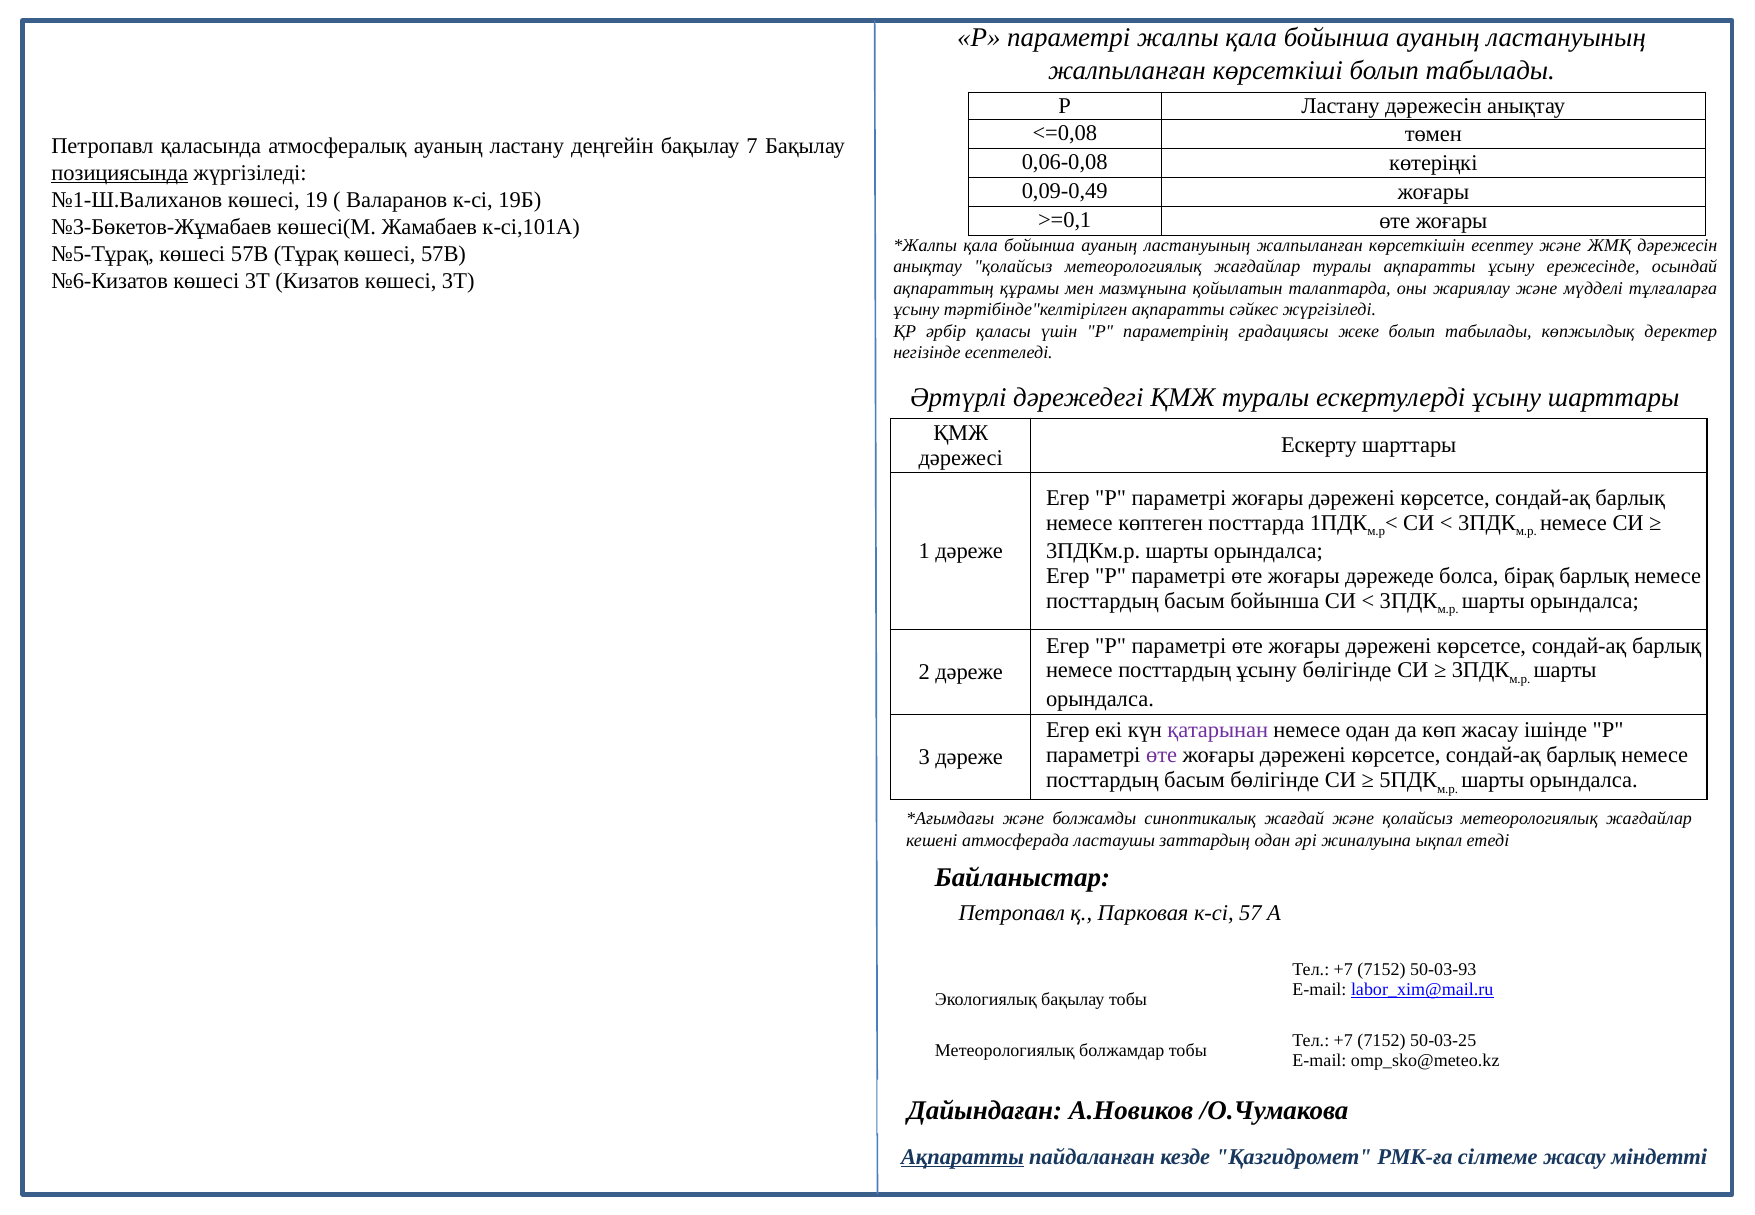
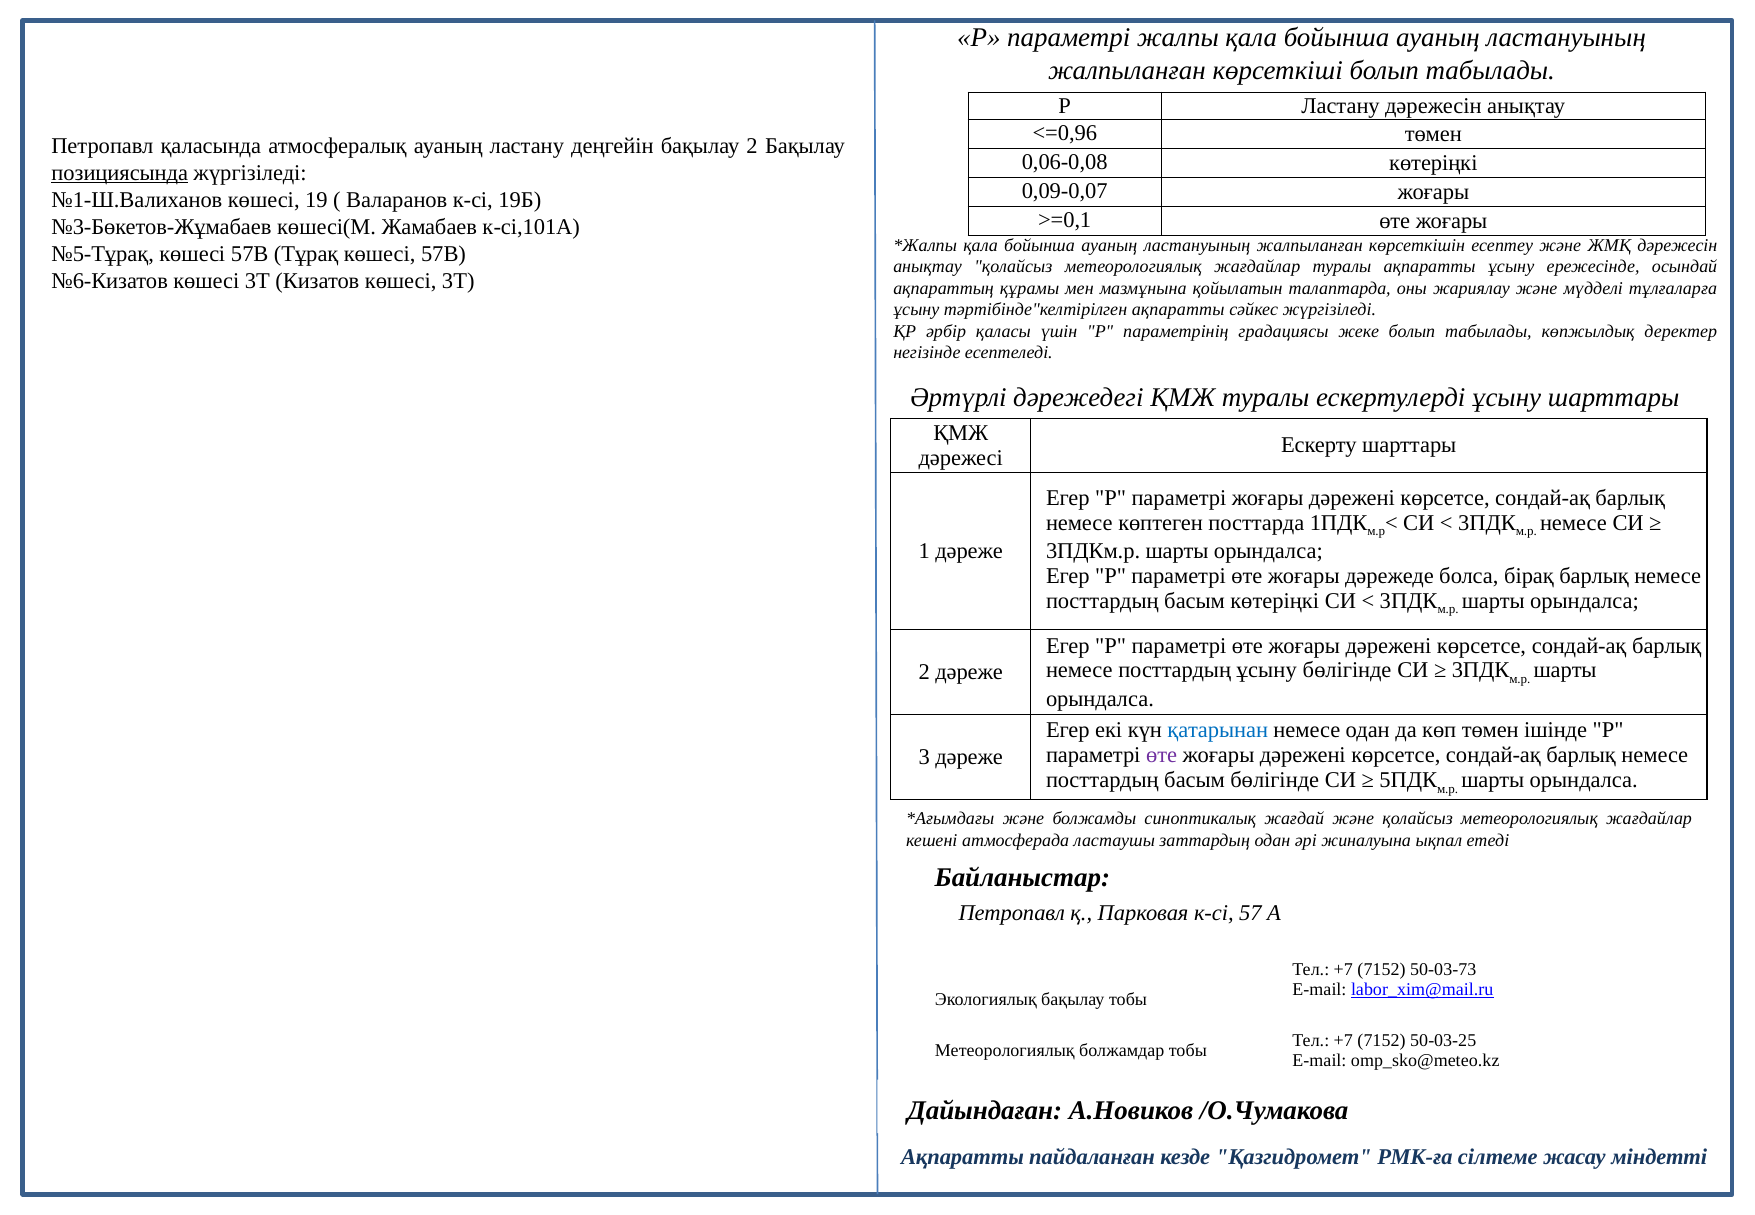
<=0,08: <=0,08 -> <=0,96
бақылау 7: 7 -> 2
0,09-0,49: 0,09-0,49 -> 0,09-0,07
басым бойынша: бойынша -> көтеріңкі
қатарынан colour: purple -> blue
көп жасау: жасау -> төмен
50-03-93: 50-03-93 -> 50-03-73
Ақпаратты at (962, 1157) underline: present -> none
